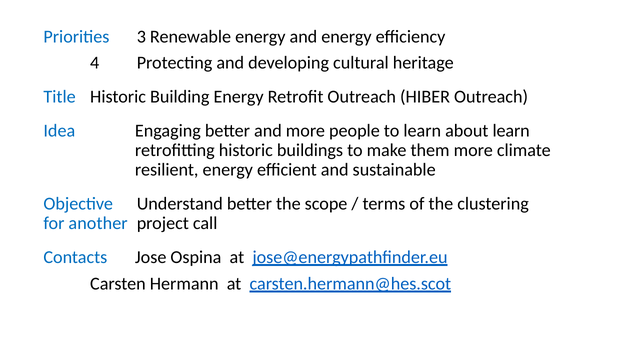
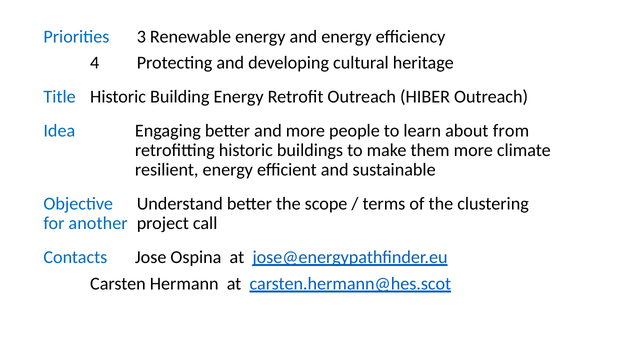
about learn: learn -> from
